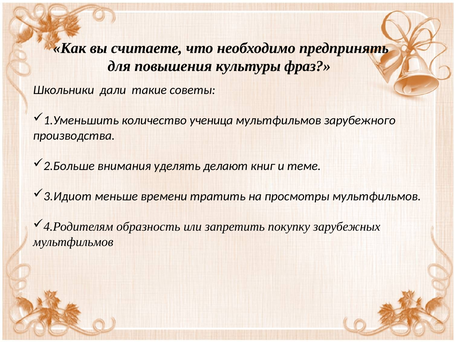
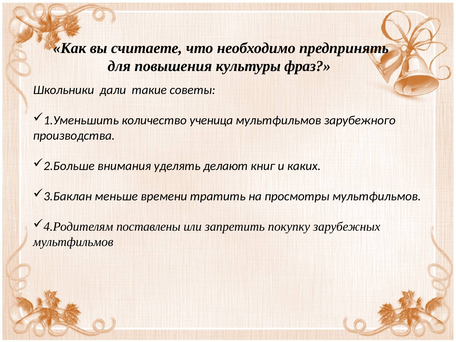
теме: теме -> каких
3.Идиот: 3.Идиот -> 3.Баклан
образность: образность -> поставлены
